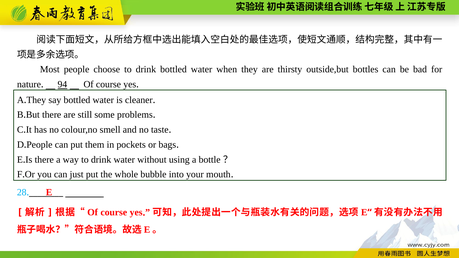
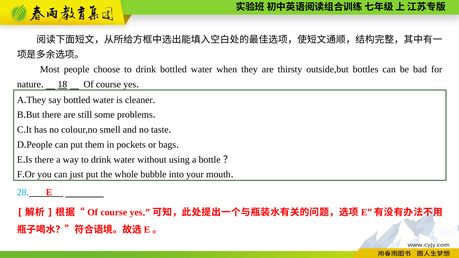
94: 94 -> 18
